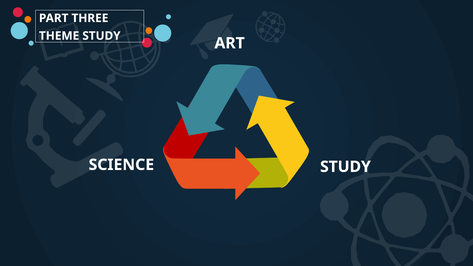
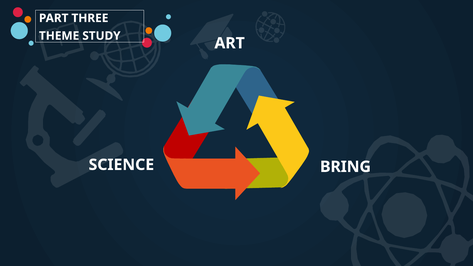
SCIENCE STUDY: STUDY -> BRING
